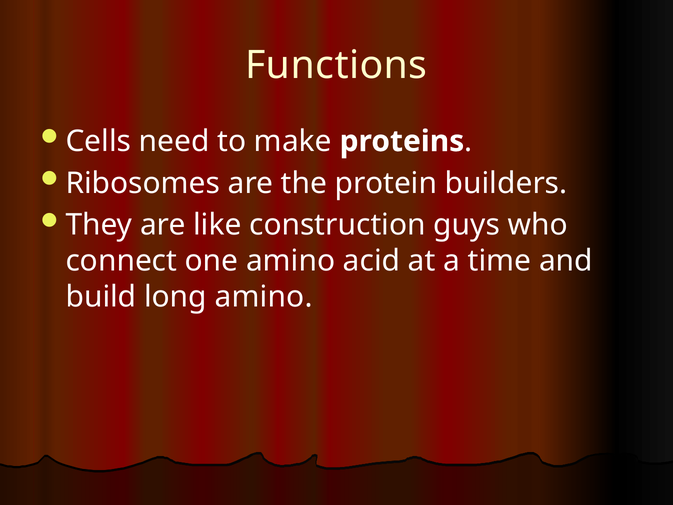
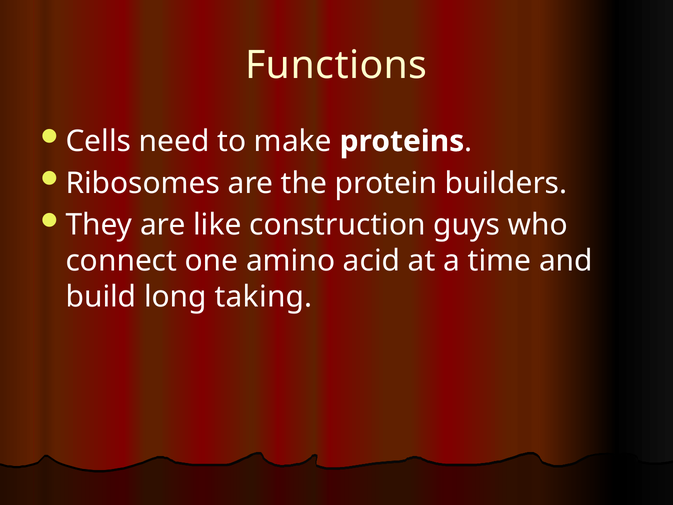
long amino: amino -> taking
